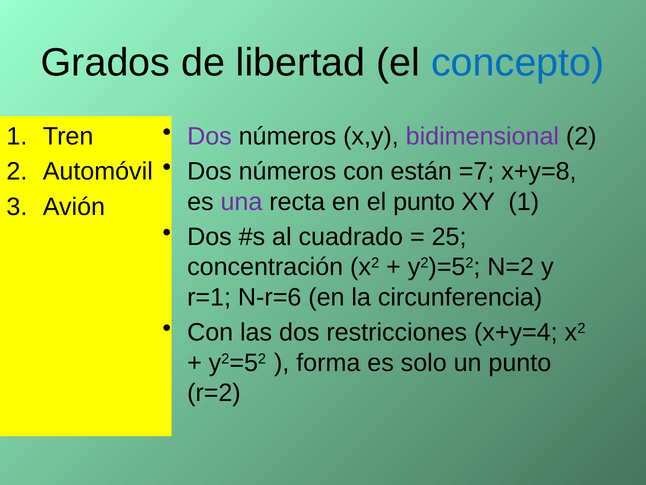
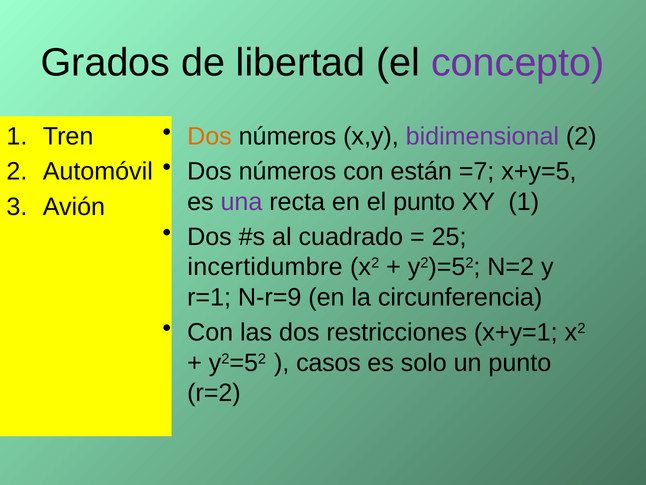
concepto colour: blue -> purple
Dos at (209, 136) colour: purple -> orange
x+y=8: x+y=8 -> x+y=5
concentración: concentración -> incertidumbre
N-r=6: N-r=6 -> N-r=9
x+y=4: x+y=4 -> x+y=1
forma: forma -> casos
